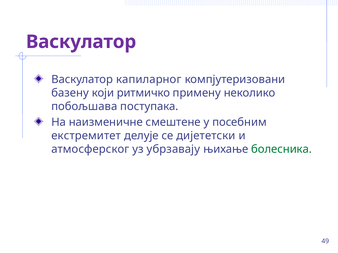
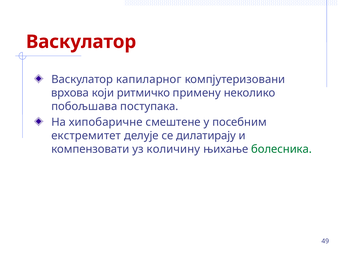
Васкулатор at (81, 42) colour: purple -> red
базену: базену -> врхова
наизменичне: наизменичне -> хипобаричне
дијететски: дијететски -> дилатирају
атмосферског: атмосферског -> компензовати
убрзавају: убрзавају -> количину
